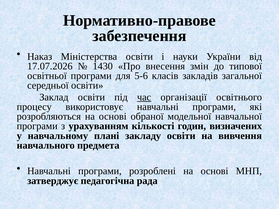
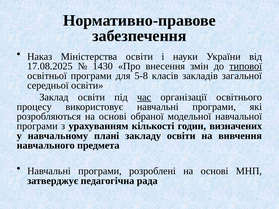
17.07.2026: 17.07.2026 -> 17.08.2025
типової underline: none -> present
5-6: 5-6 -> 5-8
